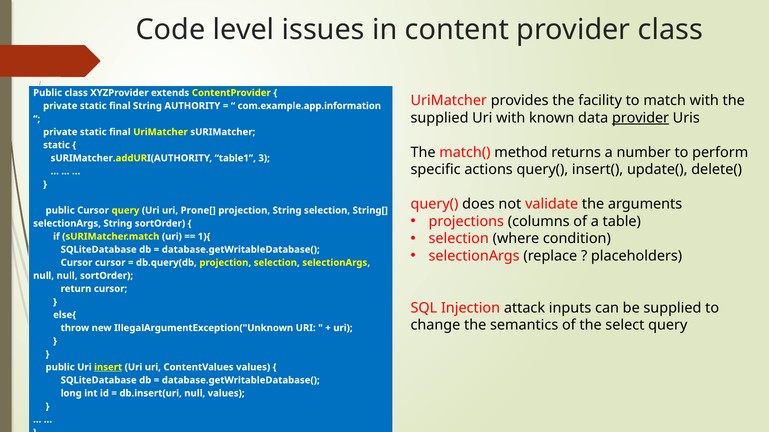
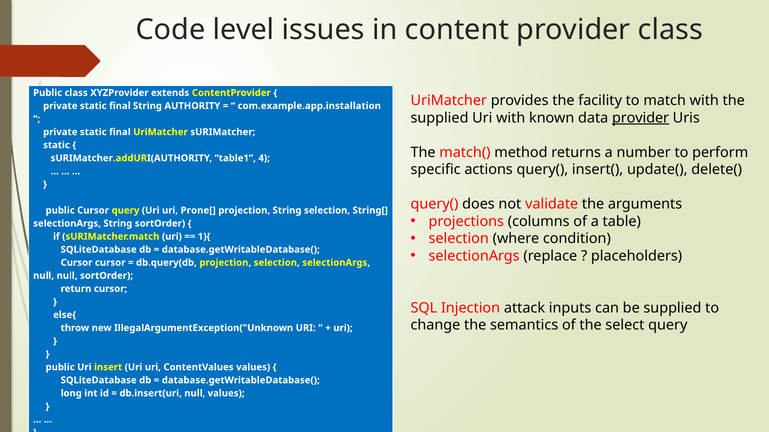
com.example.app.information: com.example.app.information -> com.example.app.installation
3: 3 -> 4
insert underline: present -> none
